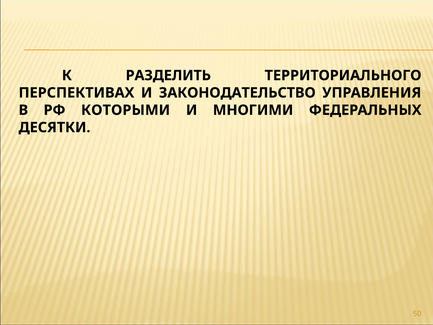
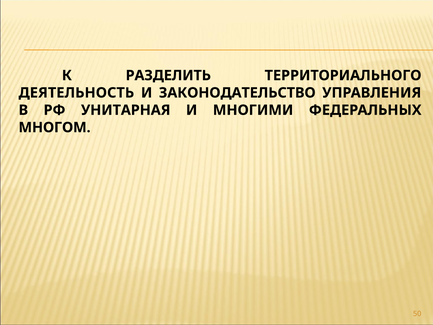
ПЕРСПЕКТИВАХ: ПЕРСПЕКТИВАХ -> ДЕЯТЕЛЬНОСТЬ
КОТОРЫМИ: КОТОРЫМИ -> УНИТАРНАЯ
ДЕСЯТКИ: ДЕСЯТКИ -> МНОГОМ
